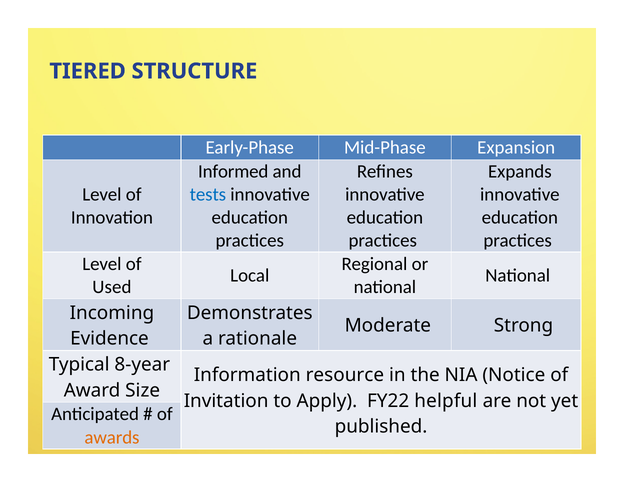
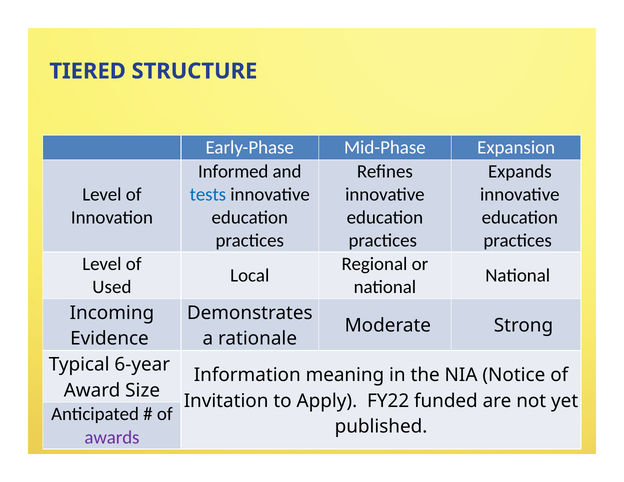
8-year: 8-year -> 6-year
resource: resource -> meaning
helpful: helpful -> funded
awards colour: orange -> purple
